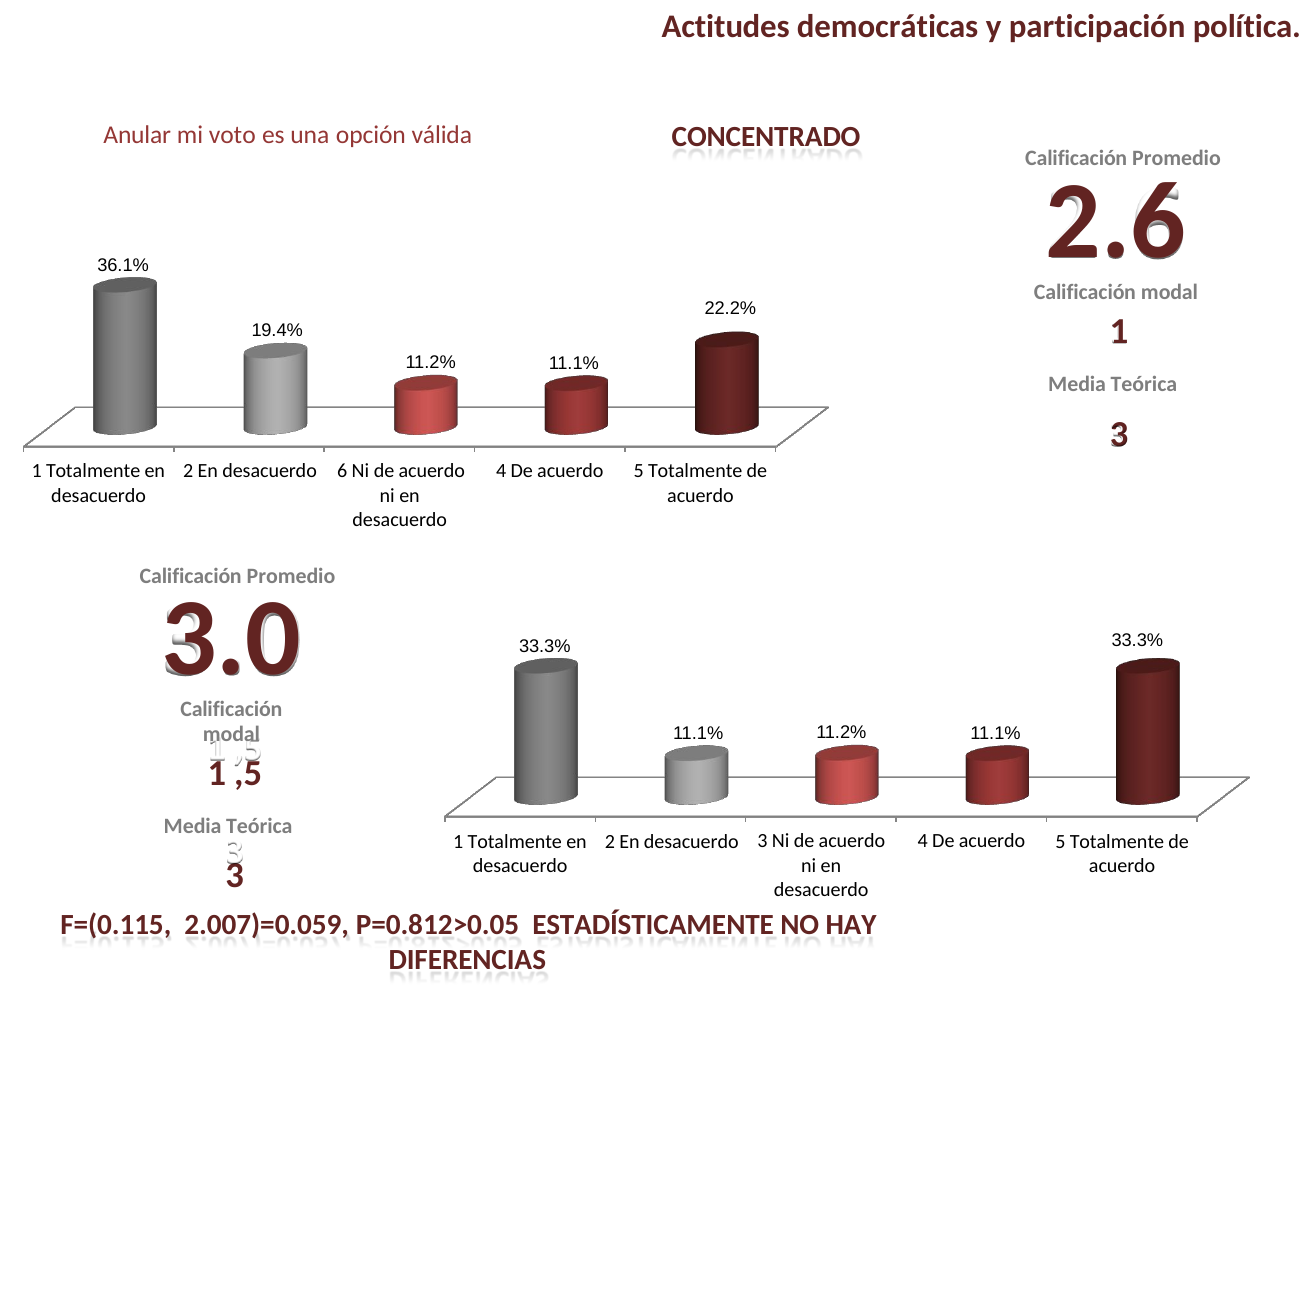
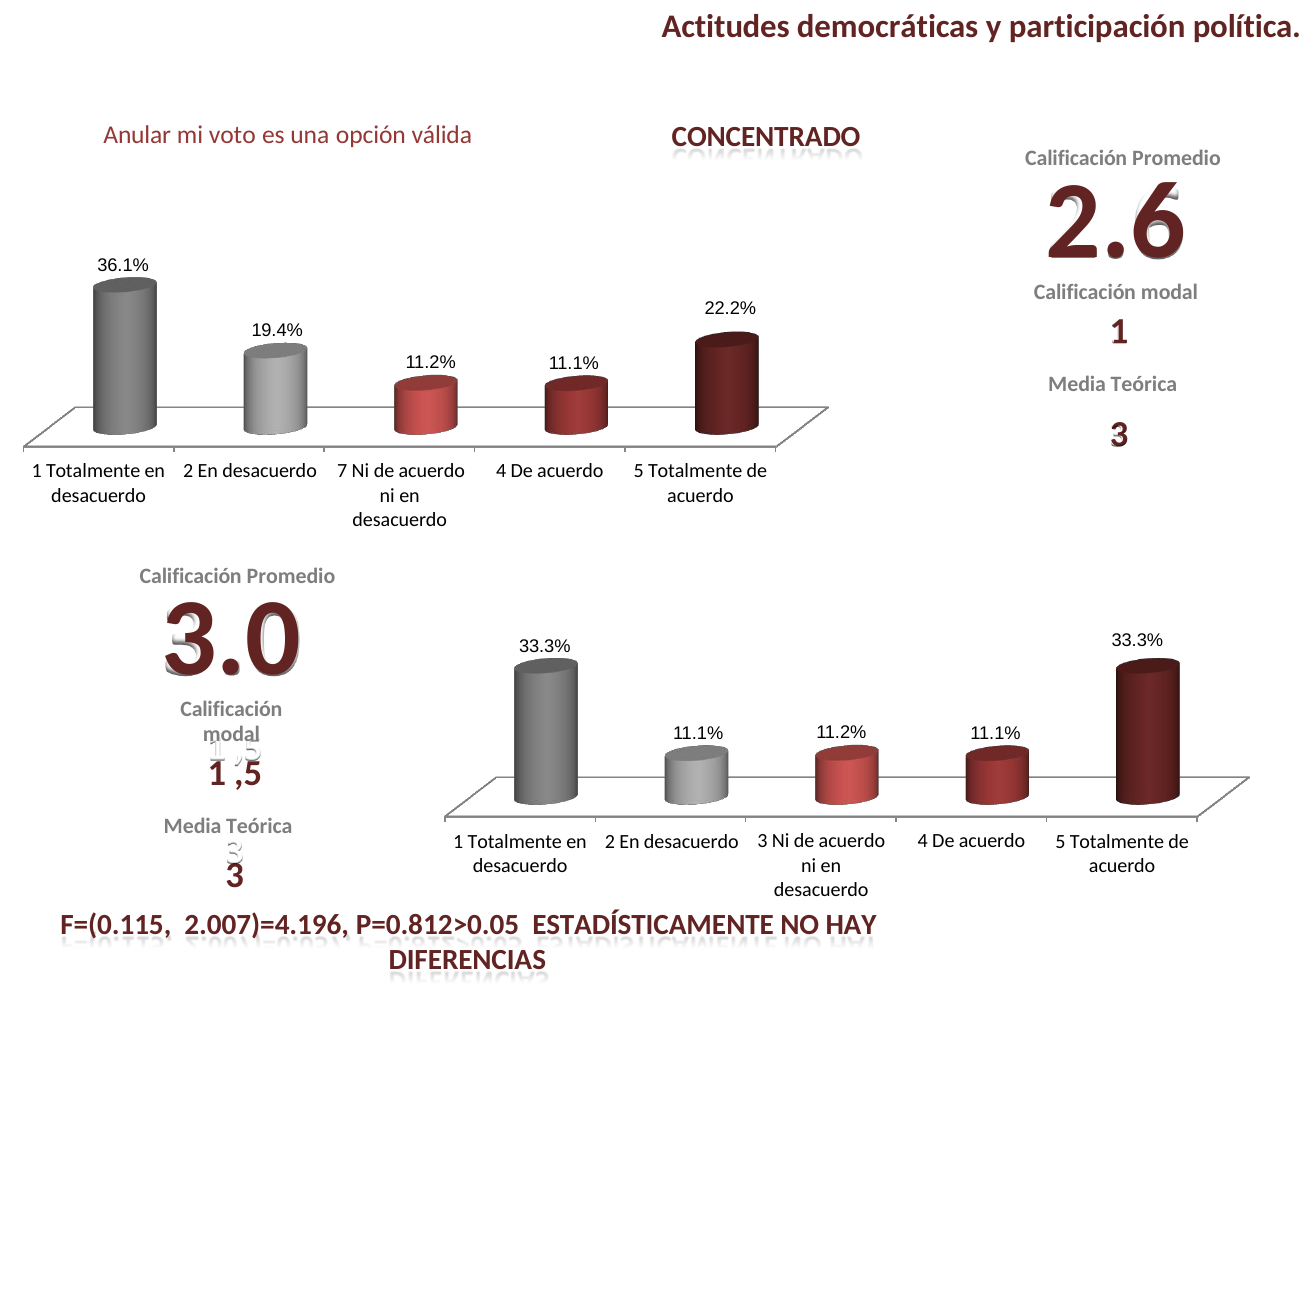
6: 6 -> 7
2.007)=0.059: 2.007)=0.059 -> 2.007)=4.196
